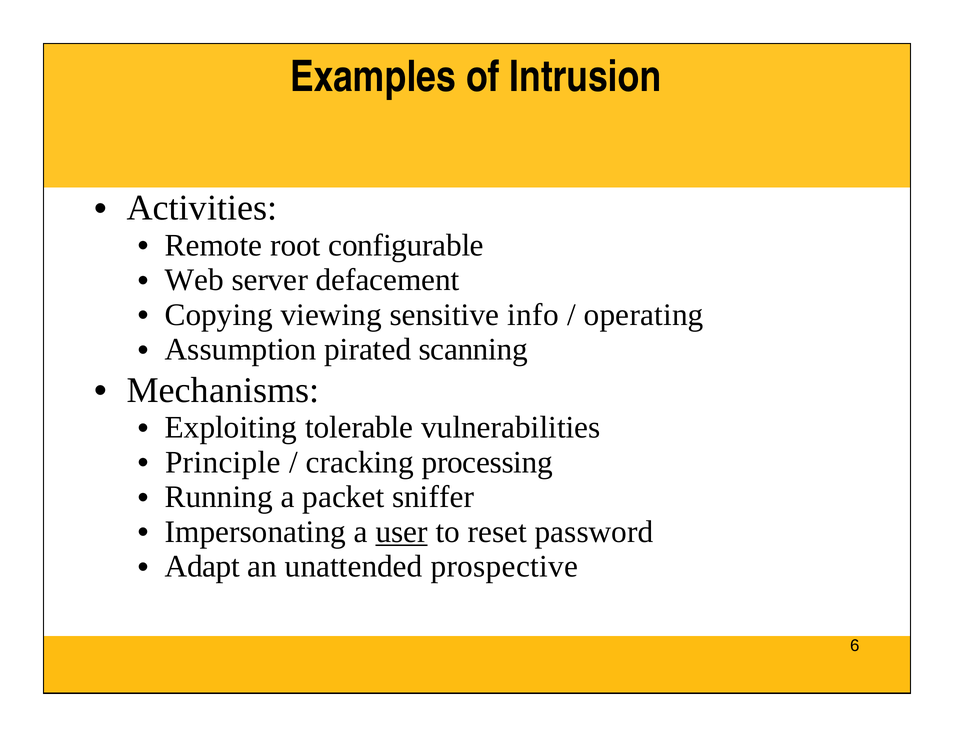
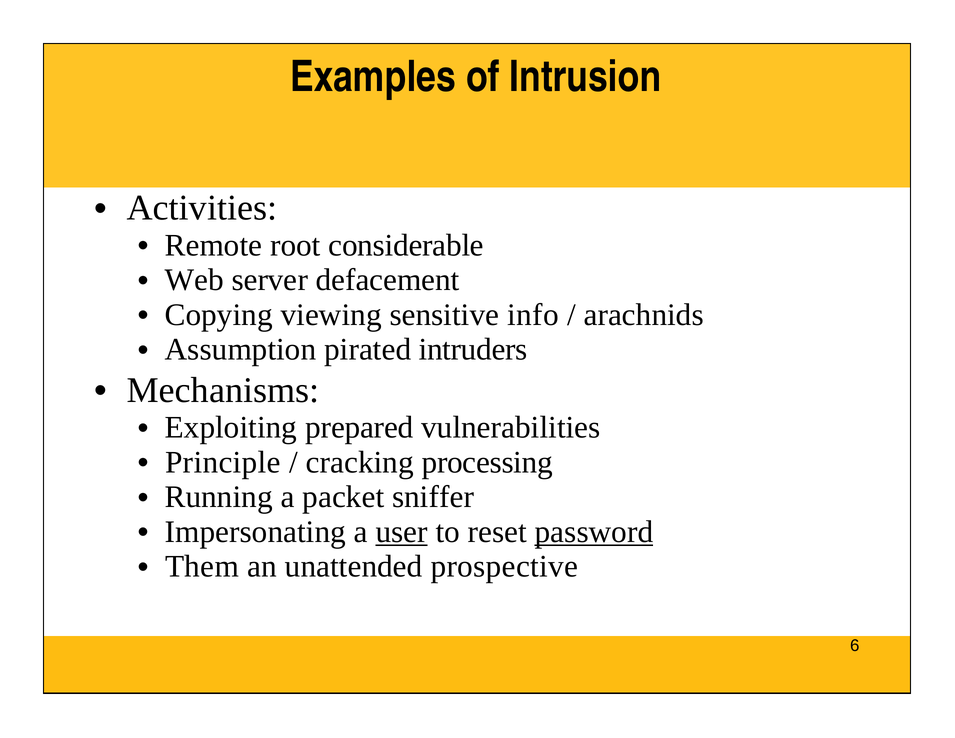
configurable: configurable -> considerable
operating: operating -> arachnids
scanning: scanning -> intruders
tolerable: tolerable -> prepared
password underline: none -> present
Adapt: Adapt -> Them
